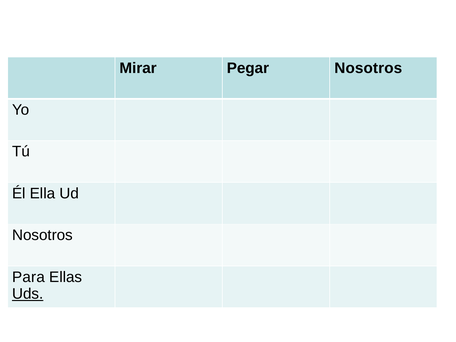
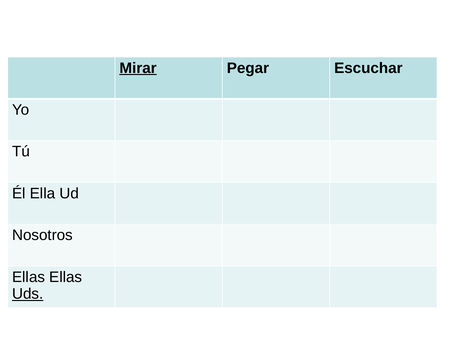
Mirar underline: none -> present
Pegar Nosotros: Nosotros -> Escuchar
Para at (29, 277): Para -> Ellas
